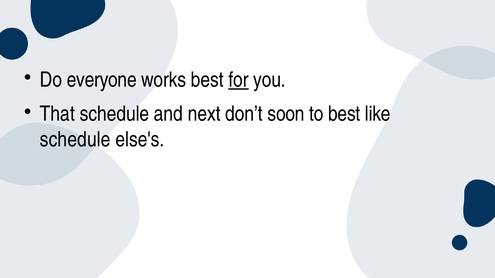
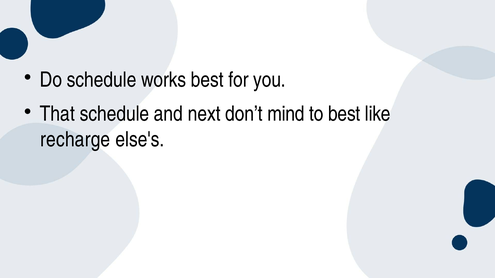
Do everyone: everyone -> schedule
for underline: present -> none
soon: soon -> mind
schedule at (75, 140): schedule -> recharge
